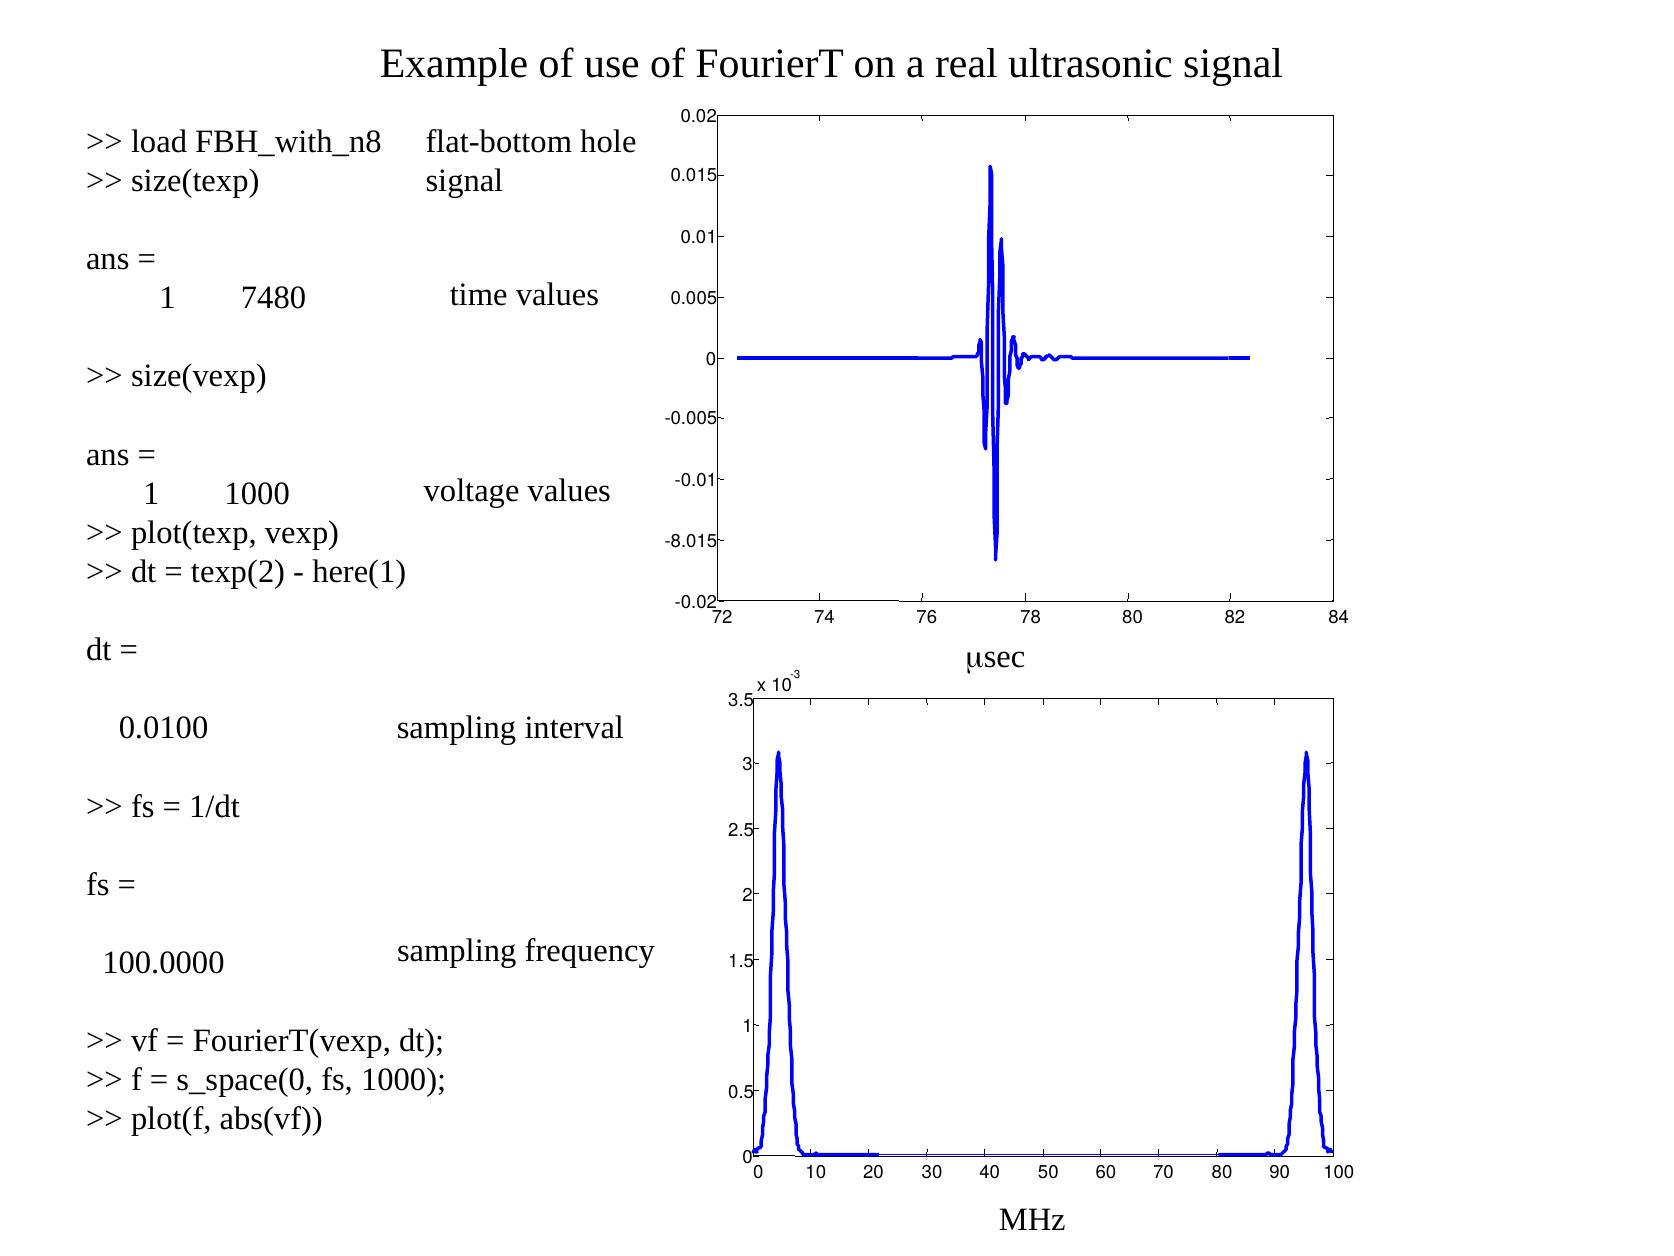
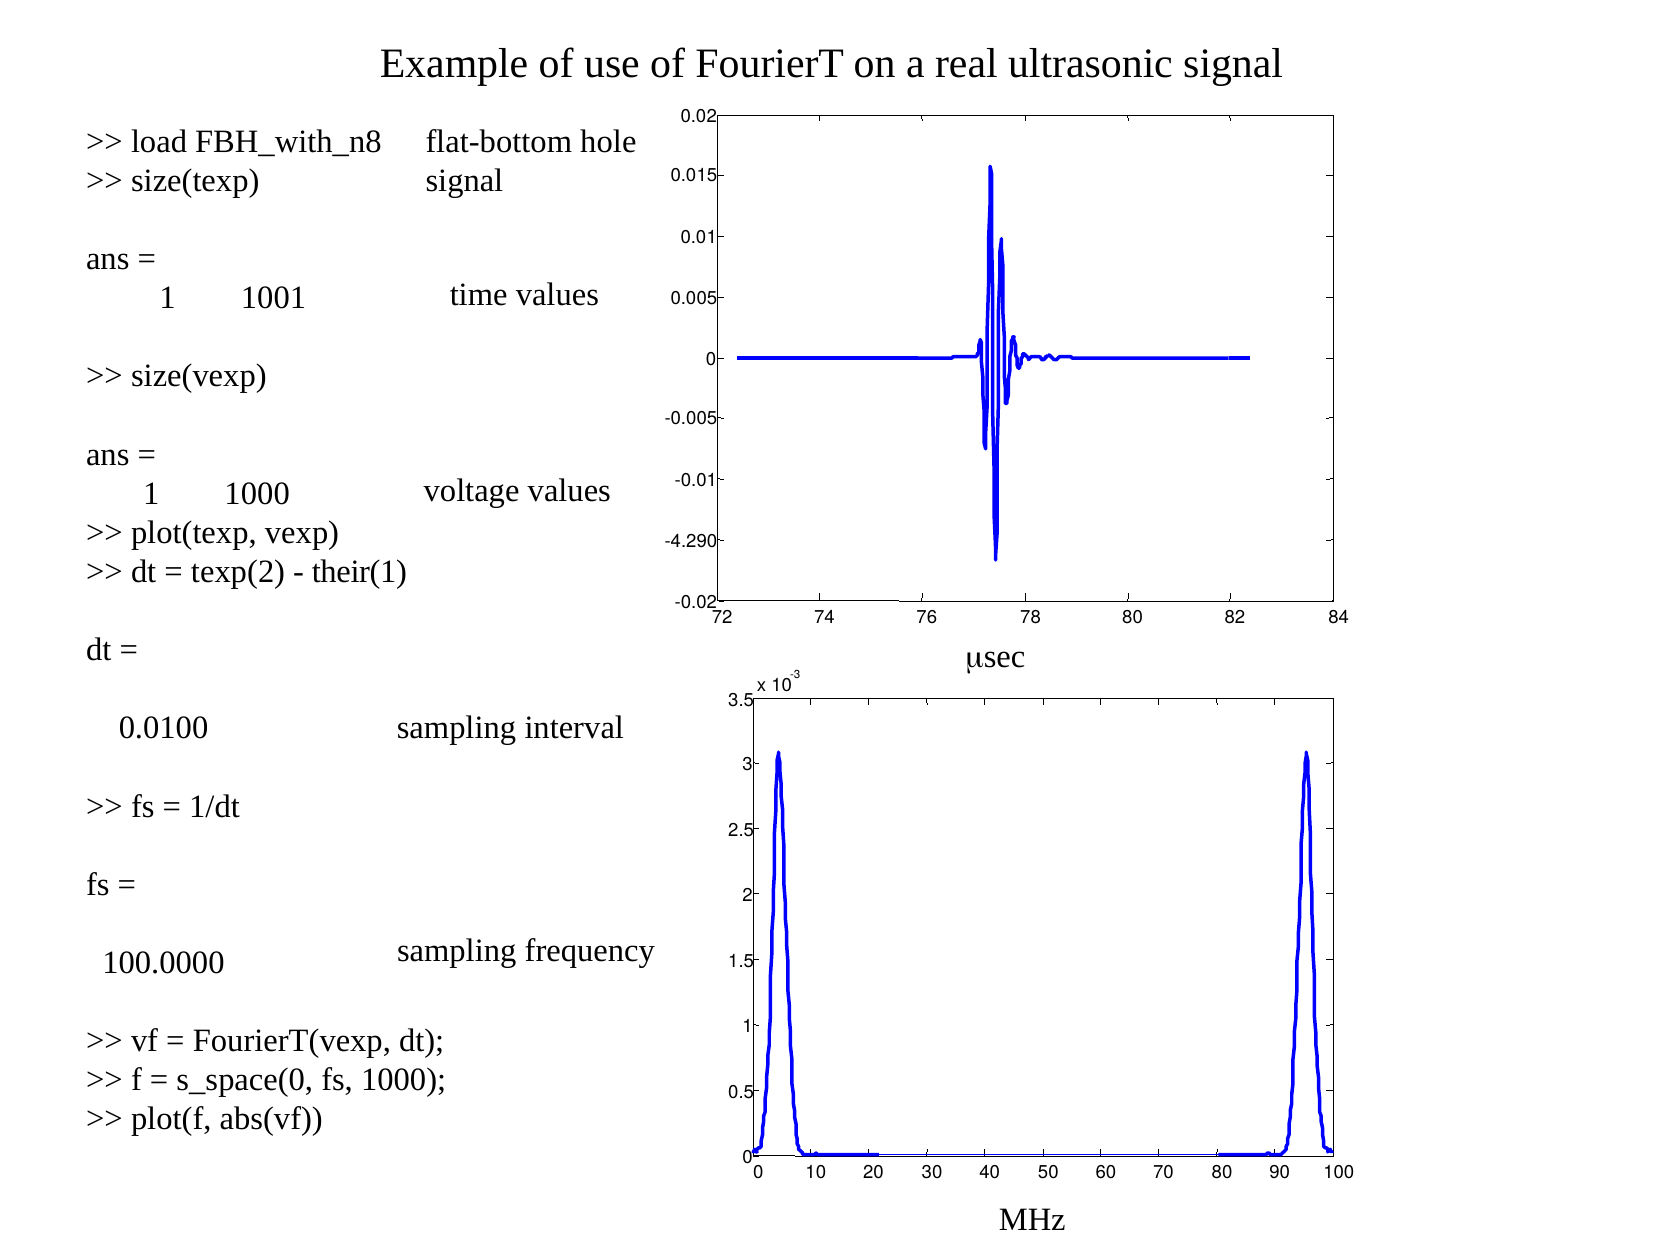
7480: 7480 -> 1001
-8.015: -8.015 -> -4.290
here(1: here(1 -> their(1
